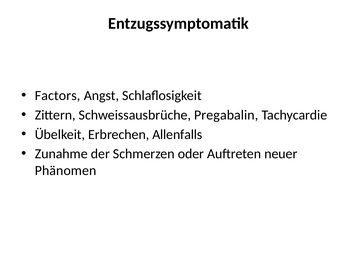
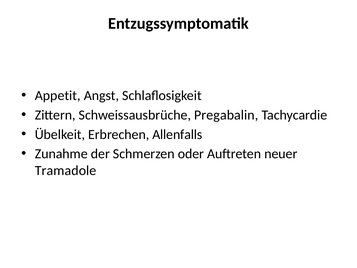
Factors: Factors -> Appetit
Phänomen: Phänomen -> Tramadole
